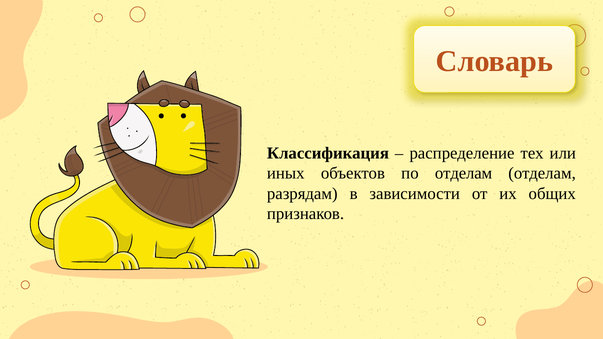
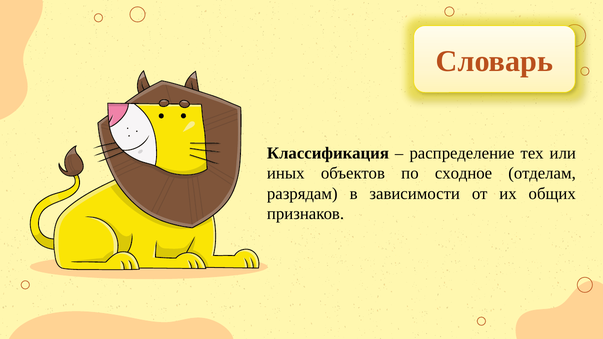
по отделам: отделам -> сходное
